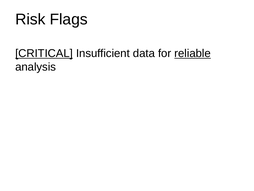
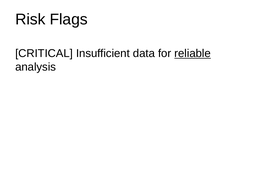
CRITICAL underline: present -> none
